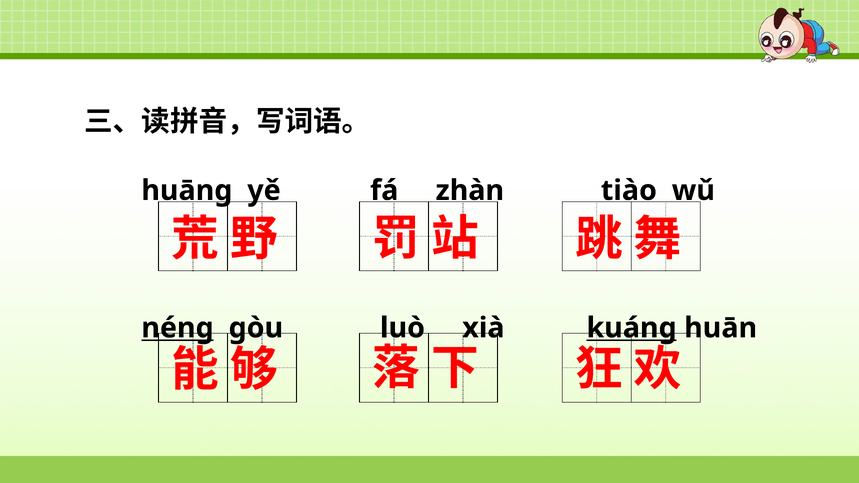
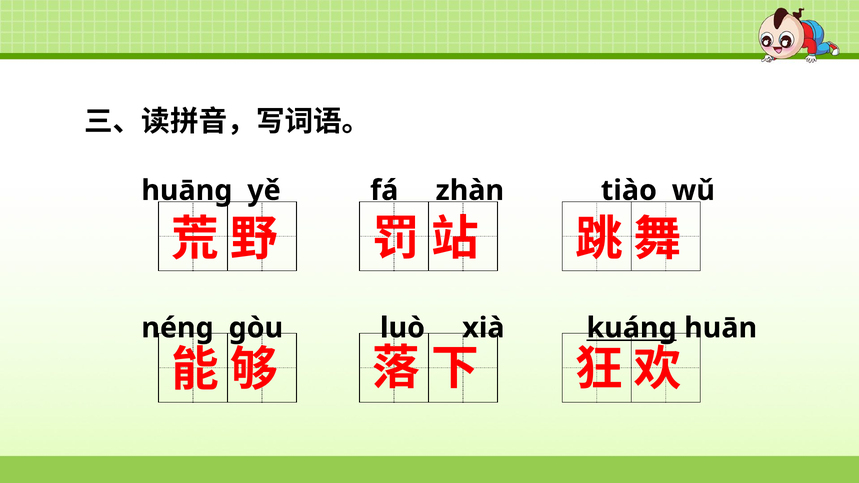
néng underline: present -> none
